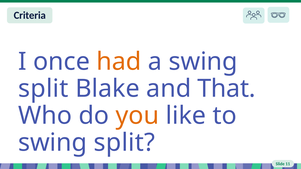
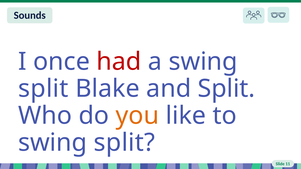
Criteria: Criteria -> Sounds
had colour: orange -> red
and That: That -> Split
